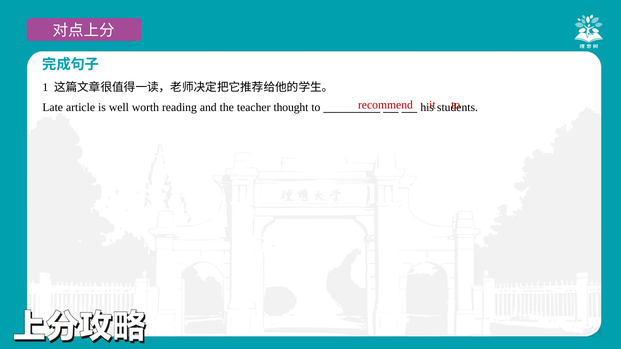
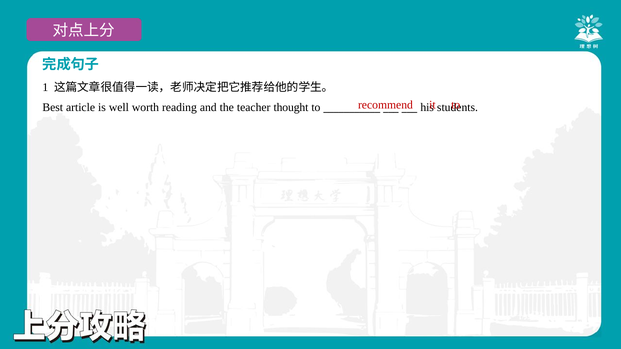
Late: Late -> Best
